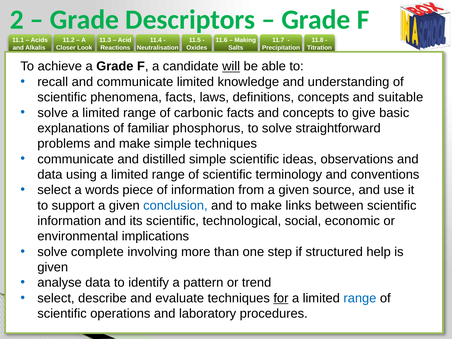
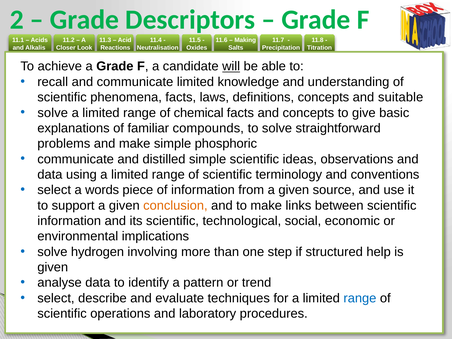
carbonic: carbonic -> chemical
phosphorus: phosphorus -> compounds
simple techniques: techniques -> phosphoric
conclusion colour: blue -> orange
complete: complete -> hydrogen
for underline: present -> none
